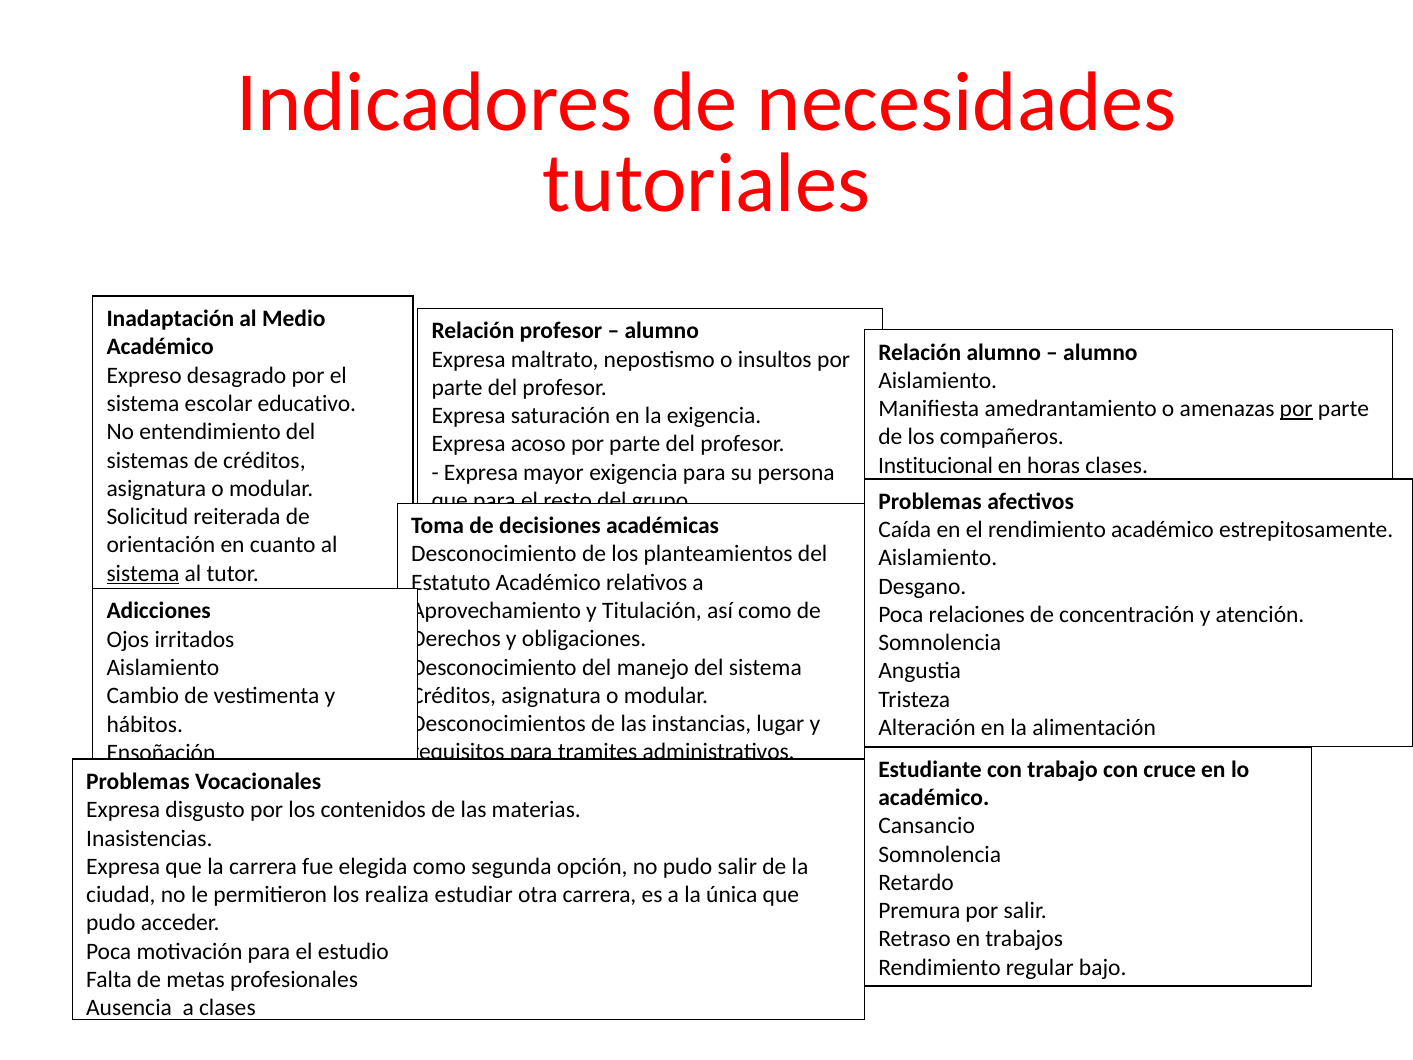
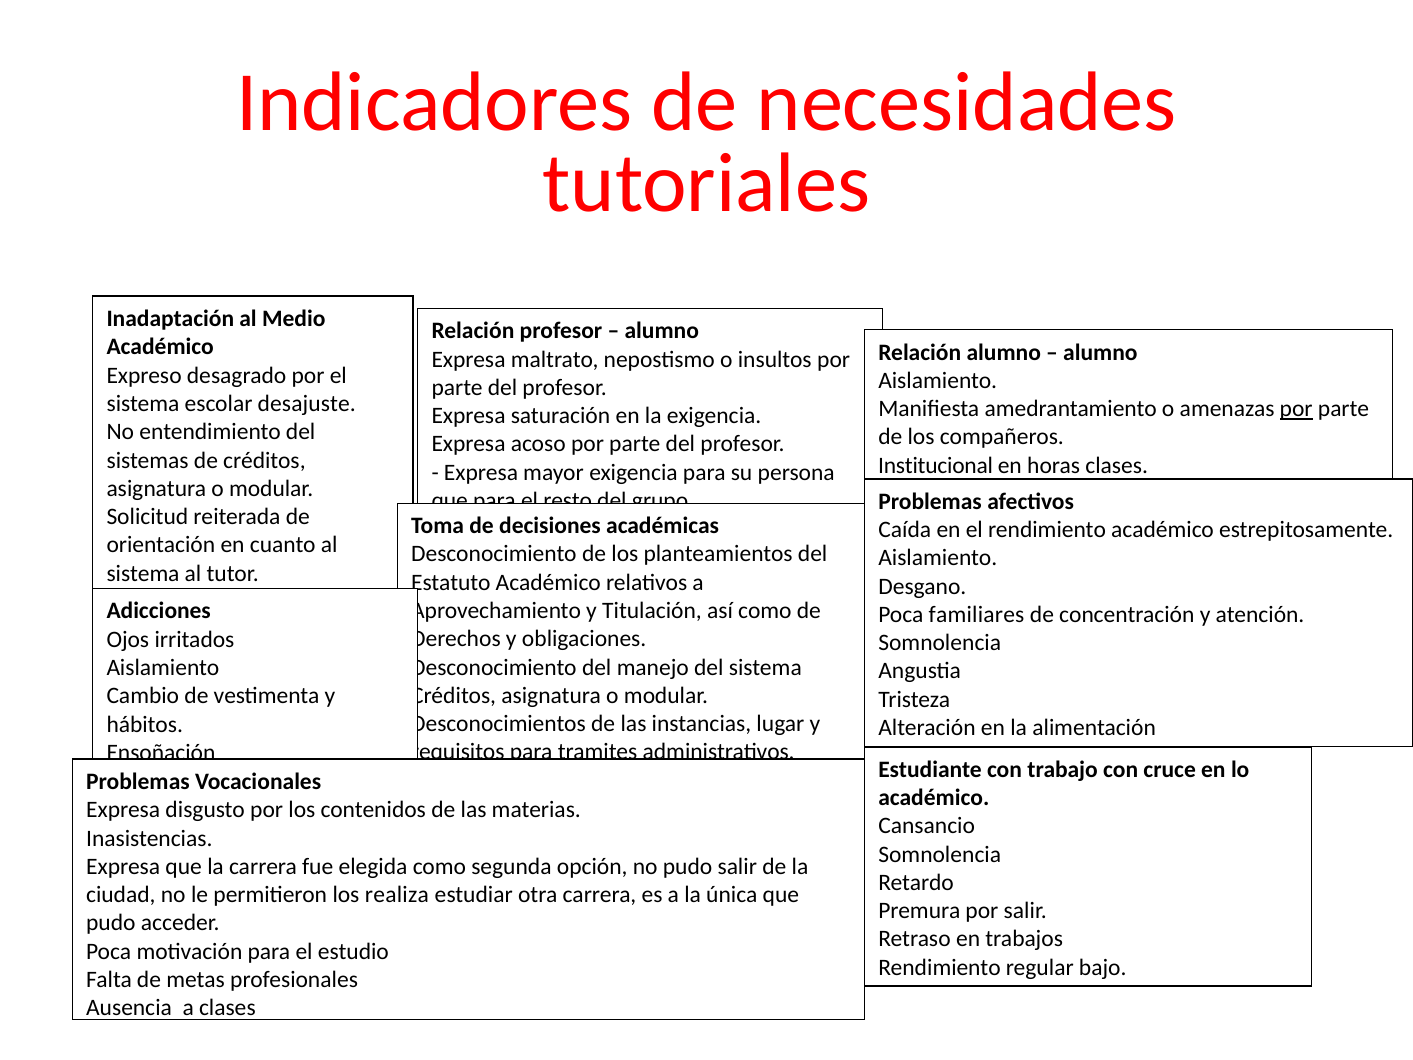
educativo: educativo -> desajuste
sistema at (143, 573) underline: present -> none
relaciones: relaciones -> familiares
